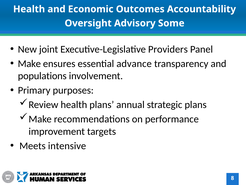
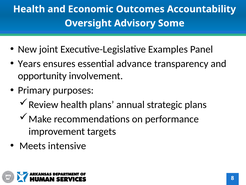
Providers: Providers -> Examples
Make at (29, 63): Make -> Years
populations: populations -> opportunity
